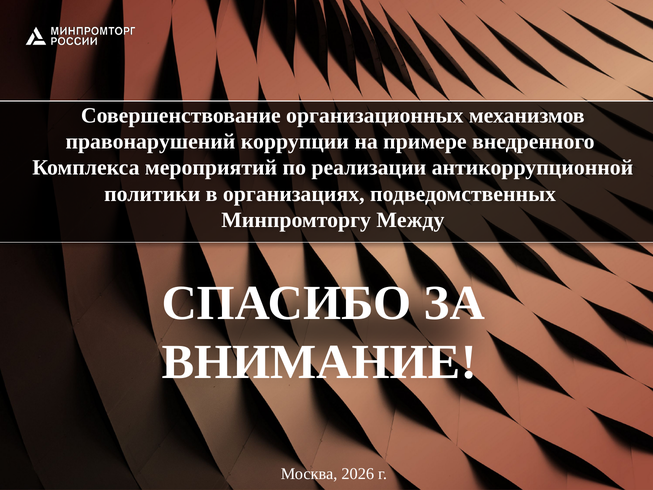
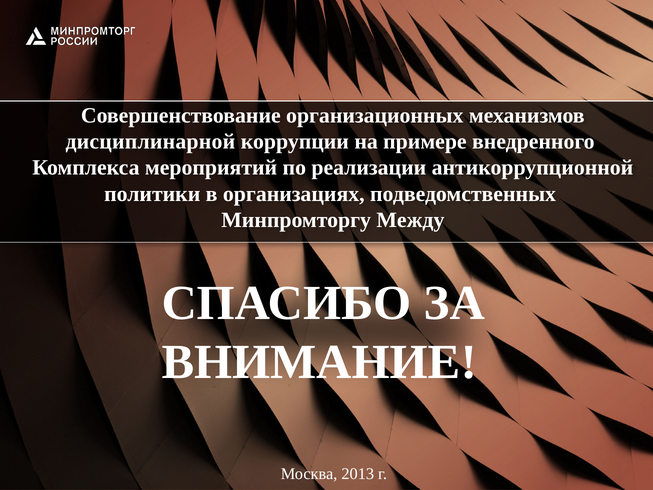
правонарушений: правонарушений -> дисциплинарной
2026: 2026 -> 2013
